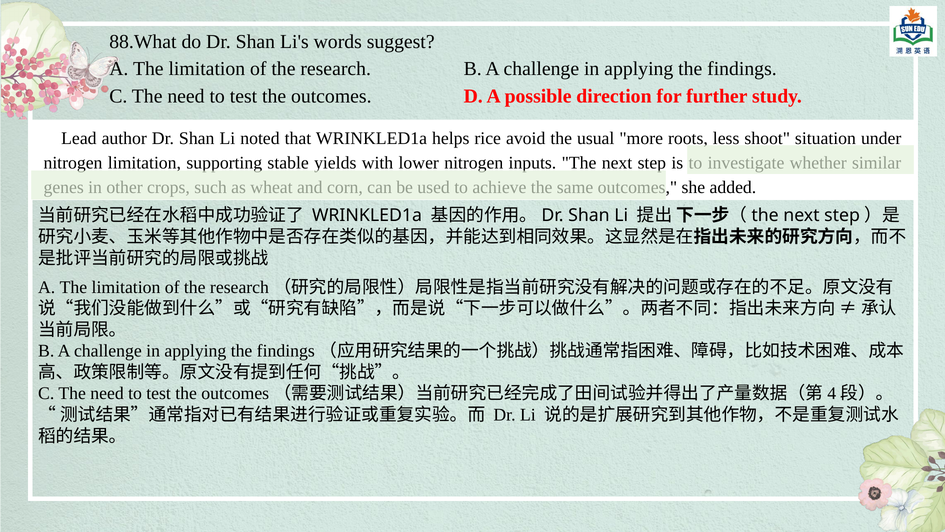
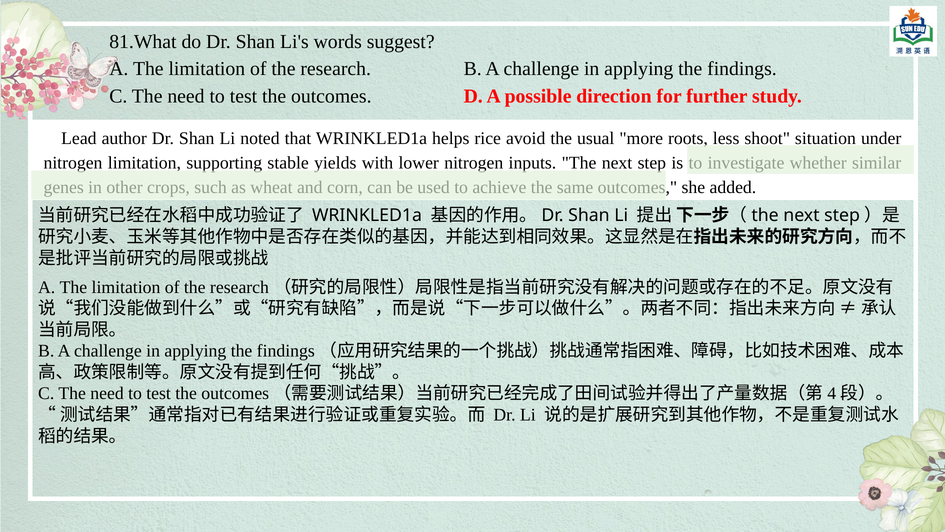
88.What: 88.What -> 81.What
